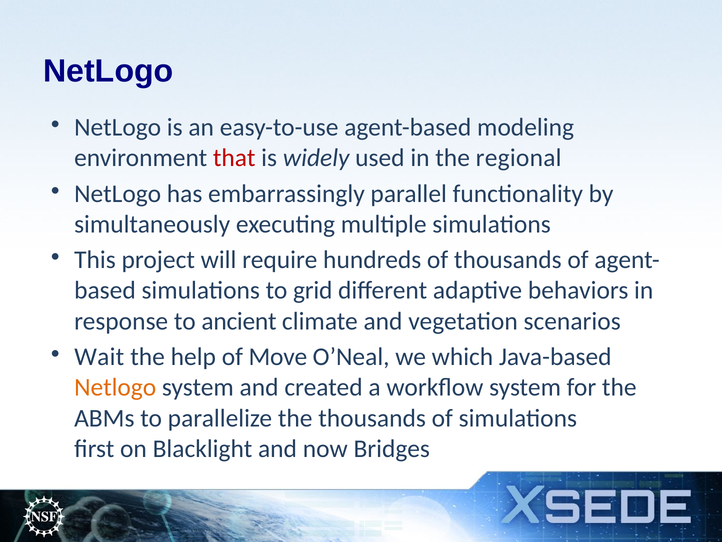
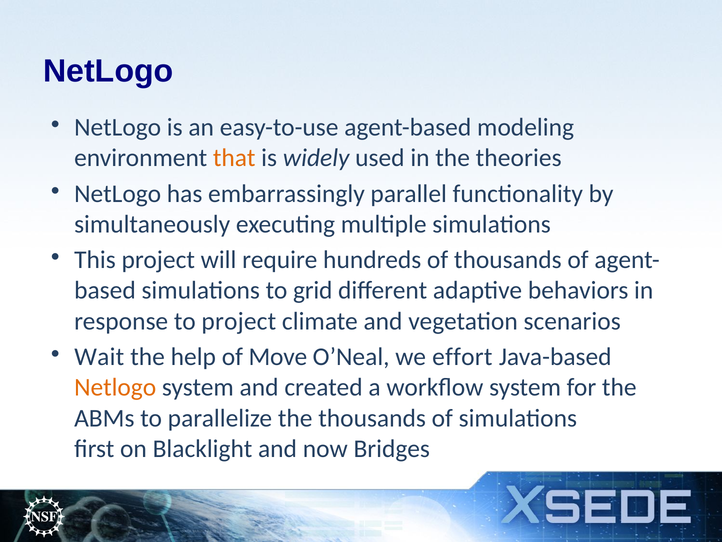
that colour: red -> orange
regional: regional -> theories
to ancient: ancient -> project
which: which -> effort
